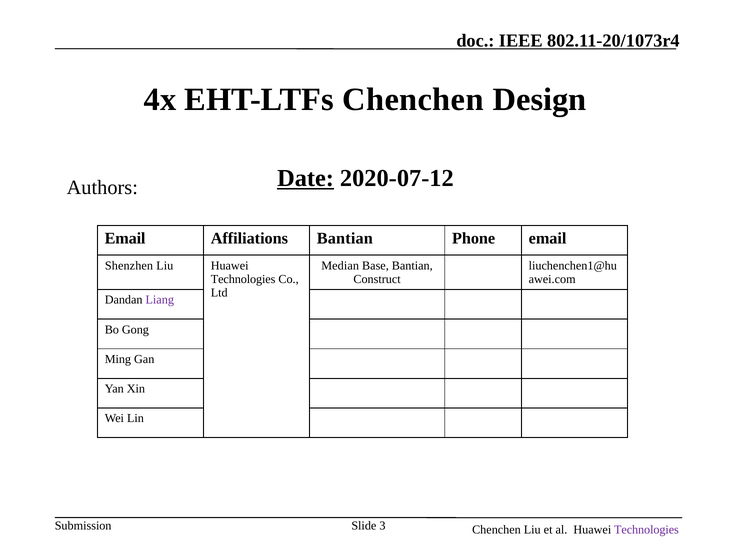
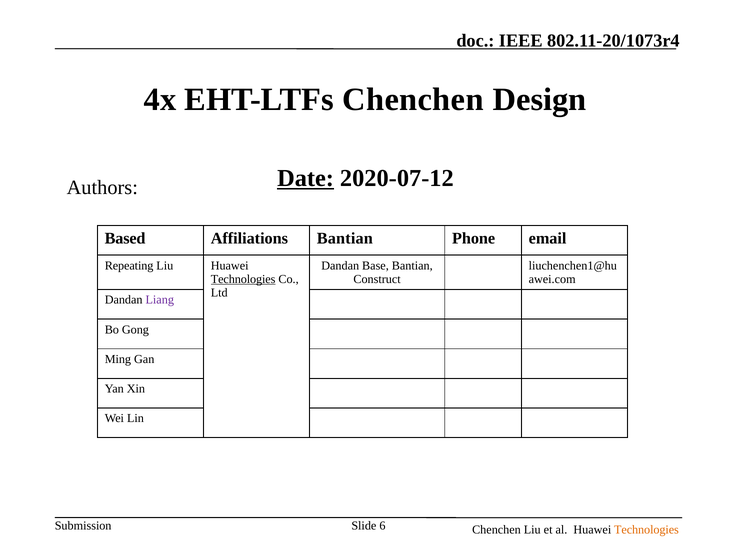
Email at (125, 238): Email -> Based
Shenzhen: Shenzhen -> Repeating
Median at (340, 266): Median -> Dandan
Technologies at (243, 279) underline: none -> present
3: 3 -> 6
Technologies at (646, 530) colour: purple -> orange
